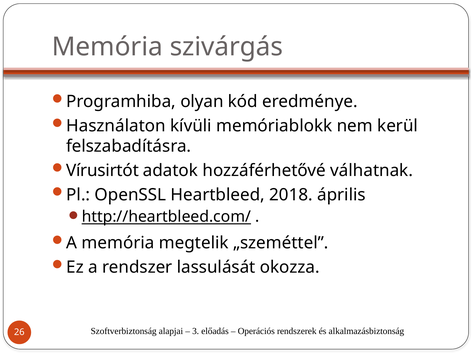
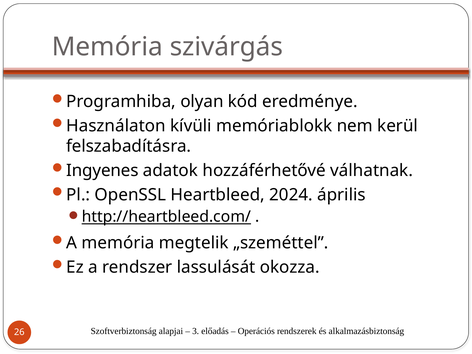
Vírusirtót: Vírusirtót -> Ingyenes
2018: 2018 -> 2024
